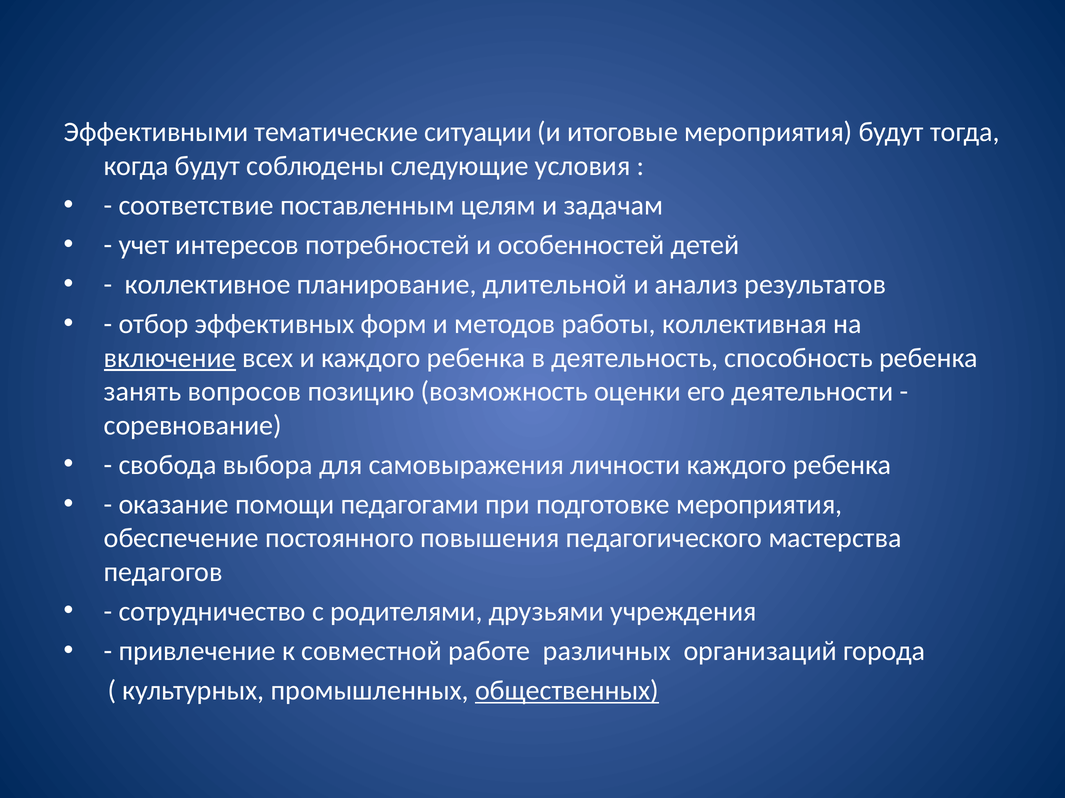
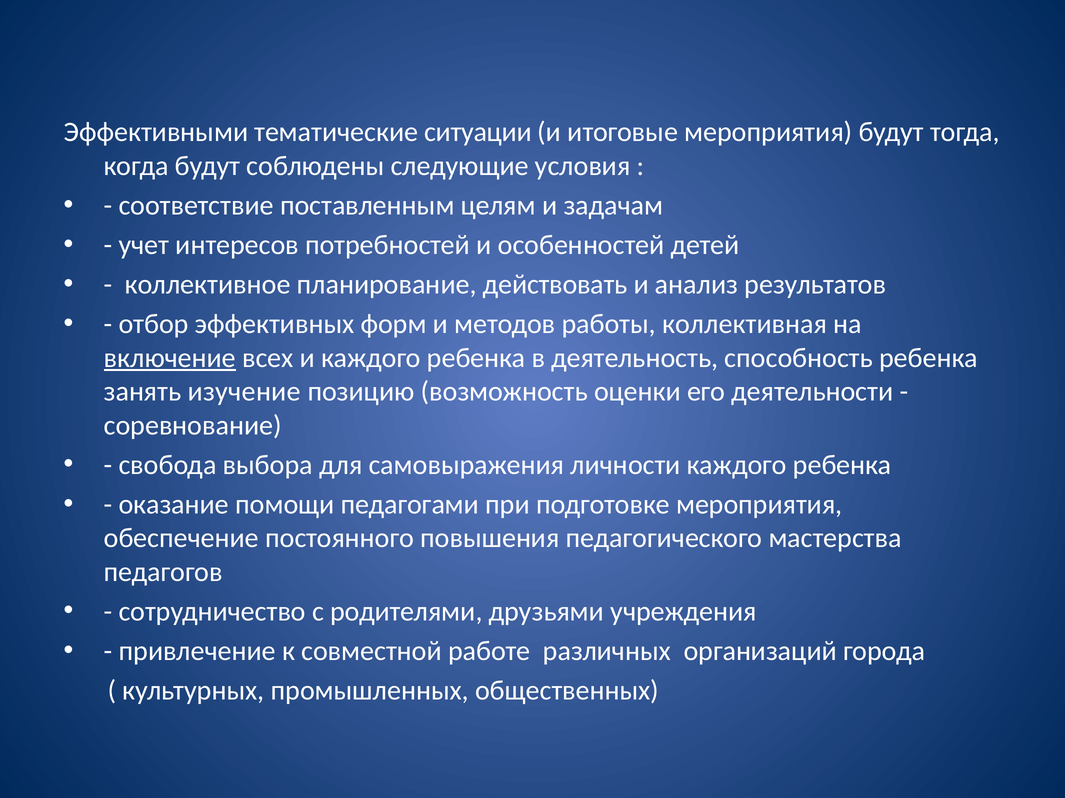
длительной: длительной -> действовать
вопросов: вопросов -> изучение
общественных underline: present -> none
